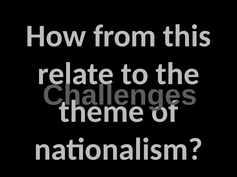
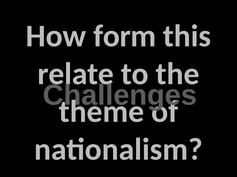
from: from -> form
